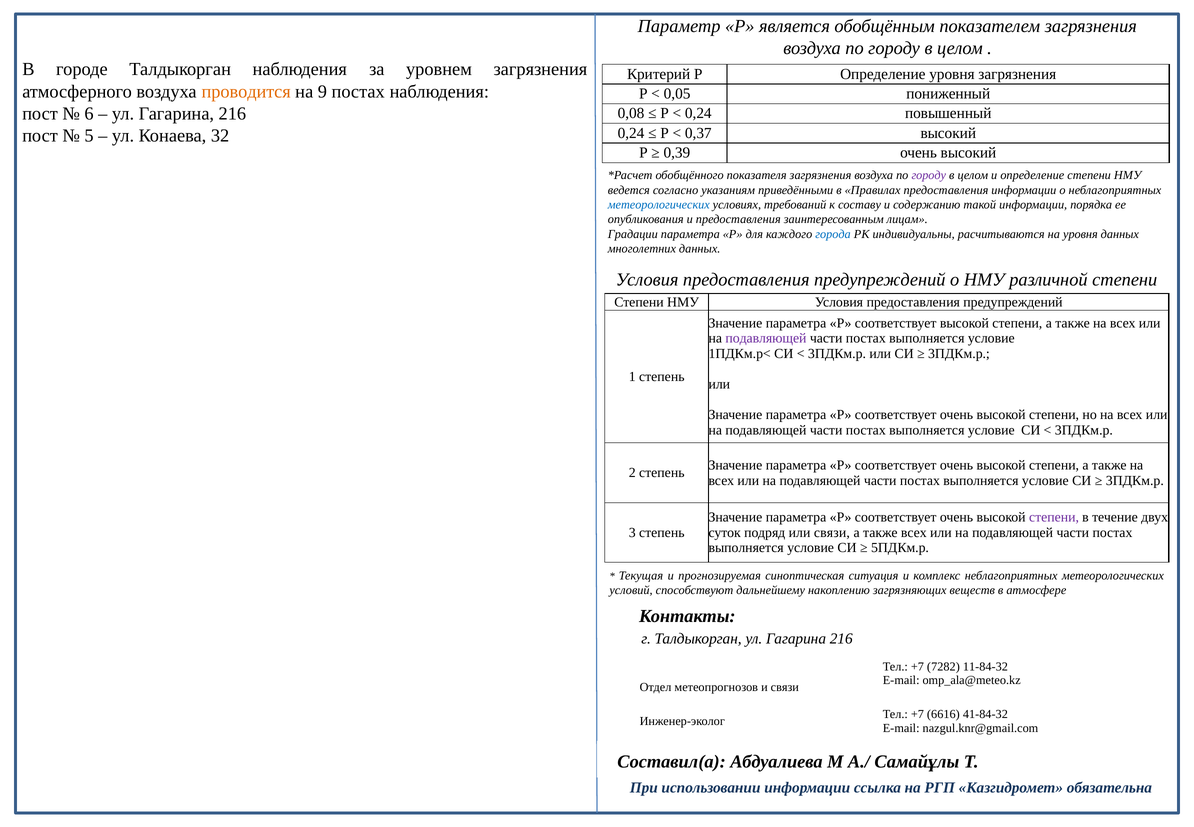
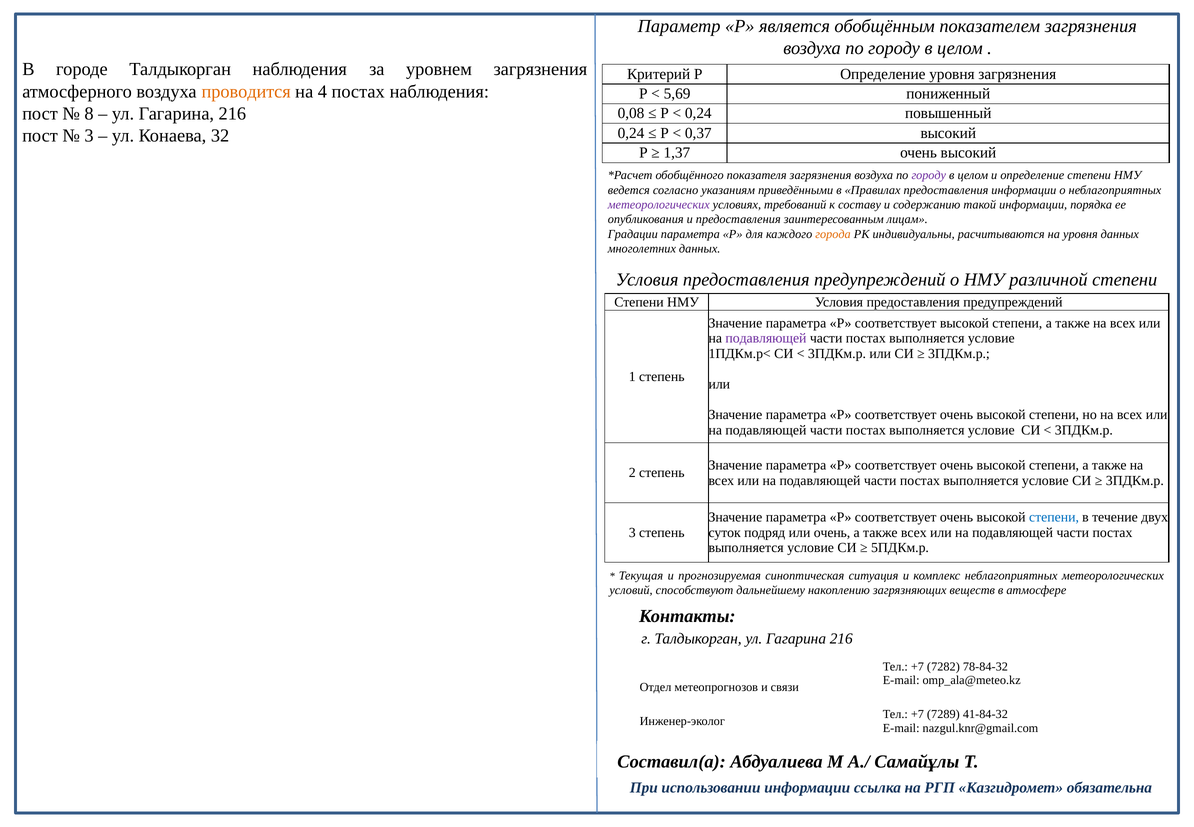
9: 9 -> 4
0,05: 0,05 -> 5,69
6: 6 -> 8
5 at (89, 135): 5 -> 3
0,39: 0,39 -> 1,37
метеорологических at (659, 205) colour: blue -> purple
города colour: blue -> orange
степени at (1054, 517) colour: purple -> blue
или связи: связи -> очень
11-84-32: 11-84-32 -> 78-84-32
6616: 6616 -> 7289
